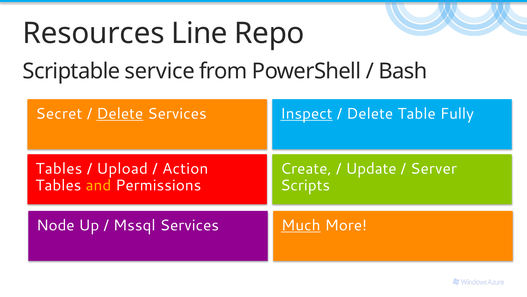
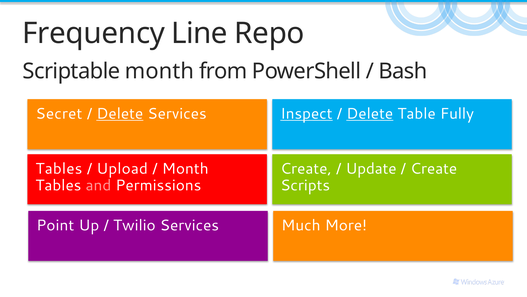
Resources: Resources -> Frequency
Scriptable service: service -> month
Delete at (370, 114) underline: none -> present
Action at (185, 168): Action -> Month
Server at (434, 168): Server -> Create
and colour: yellow -> pink
Node: Node -> Point
Mssql: Mssql -> Twilio
Much underline: present -> none
